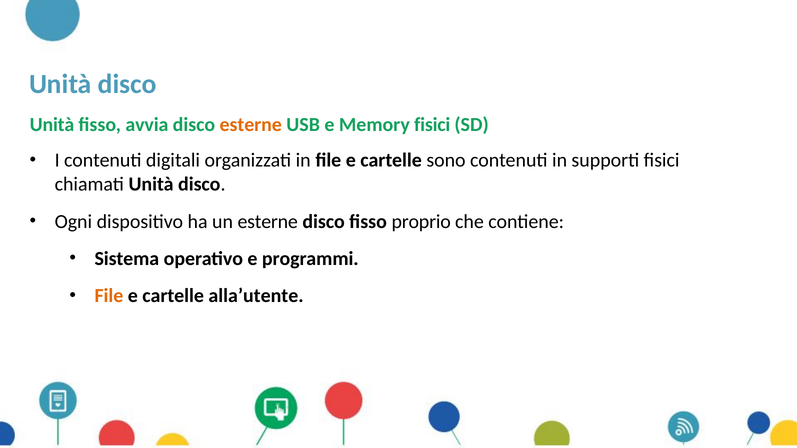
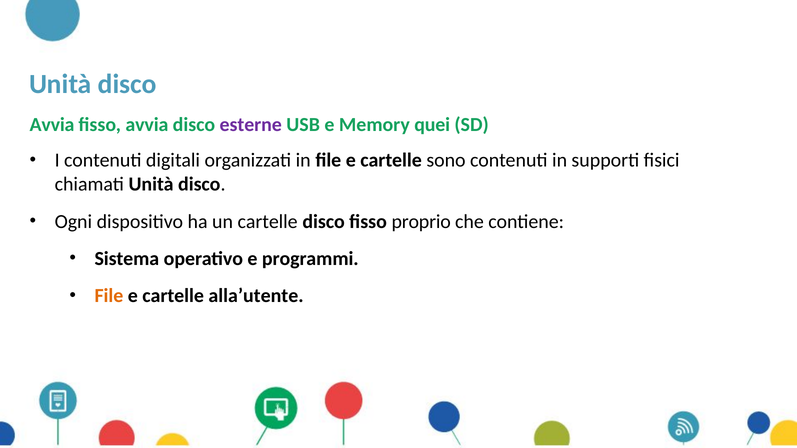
Unità at (52, 125): Unità -> Avvia
esterne at (251, 125) colour: orange -> purple
Memory fisici: fisici -> quei
un esterne: esterne -> cartelle
